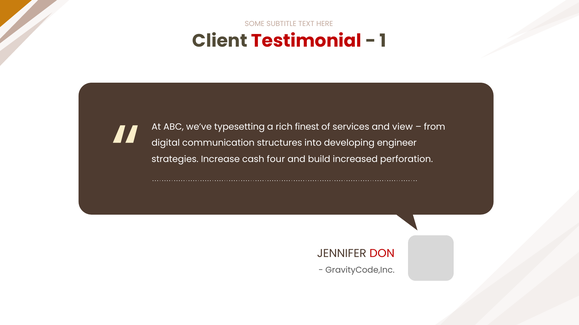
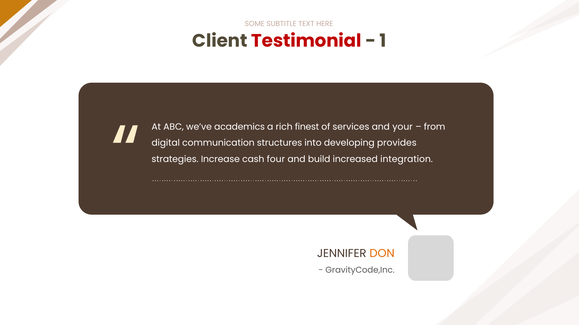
typesetting: typesetting -> academics
view: view -> your
engineer: engineer -> provides
perforation: perforation -> integration
DON colour: red -> orange
